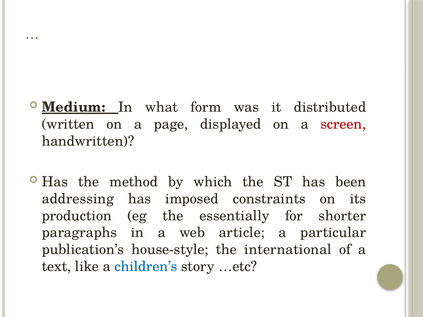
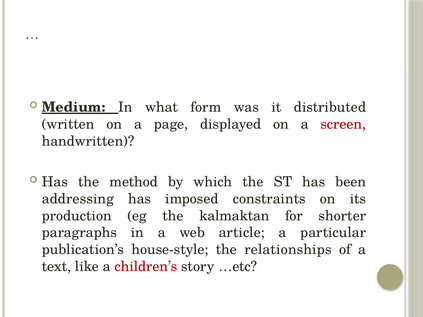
essentially: essentially -> kalmaktan
international: international -> relationships
children’s colour: blue -> red
